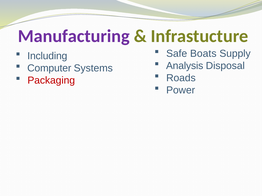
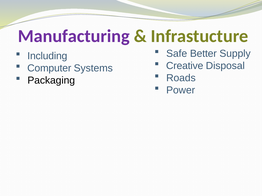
Boats: Boats -> Better
Analysis: Analysis -> Creative
Packaging colour: red -> black
